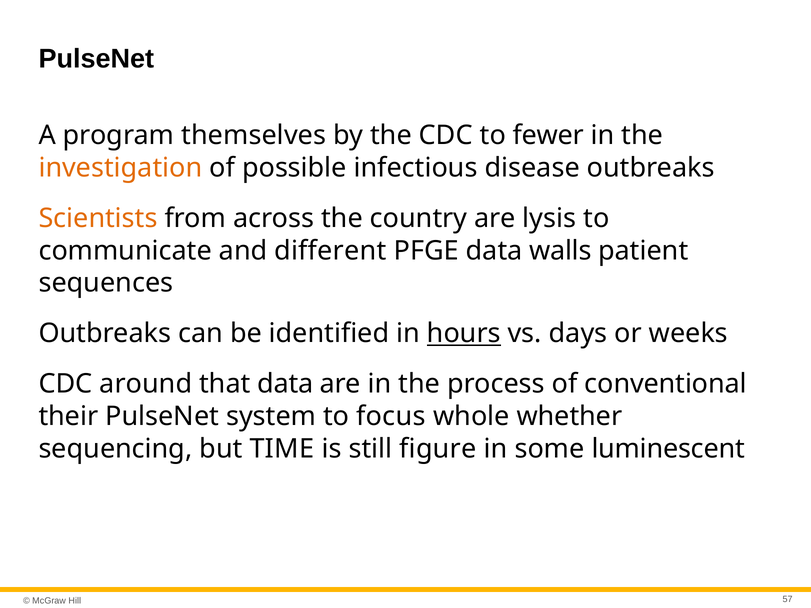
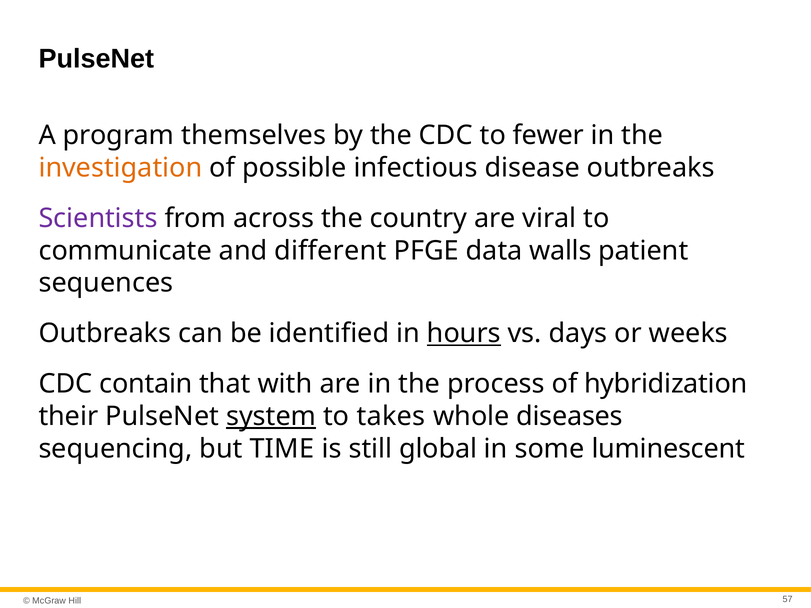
Scientists colour: orange -> purple
lysis: lysis -> viral
around: around -> contain
that data: data -> with
conventional: conventional -> hybridization
system underline: none -> present
focus: focus -> takes
whether: whether -> diseases
figure: figure -> global
